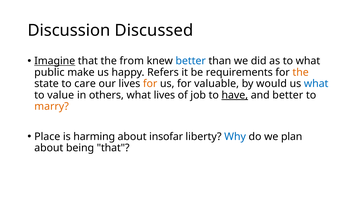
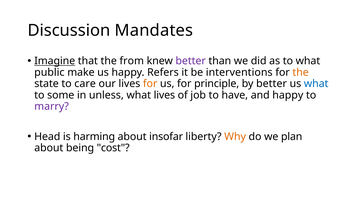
Discussed: Discussed -> Mandates
better at (191, 61) colour: blue -> purple
requirements: requirements -> interventions
valuable: valuable -> principle
by would: would -> better
value: value -> some
others: others -> unless
have underline: present -> none
and better: better -> happy
marry colour: orange -> purple
Place: Place -> Head
Why colour: blue -> orange
being that: that -> cost
